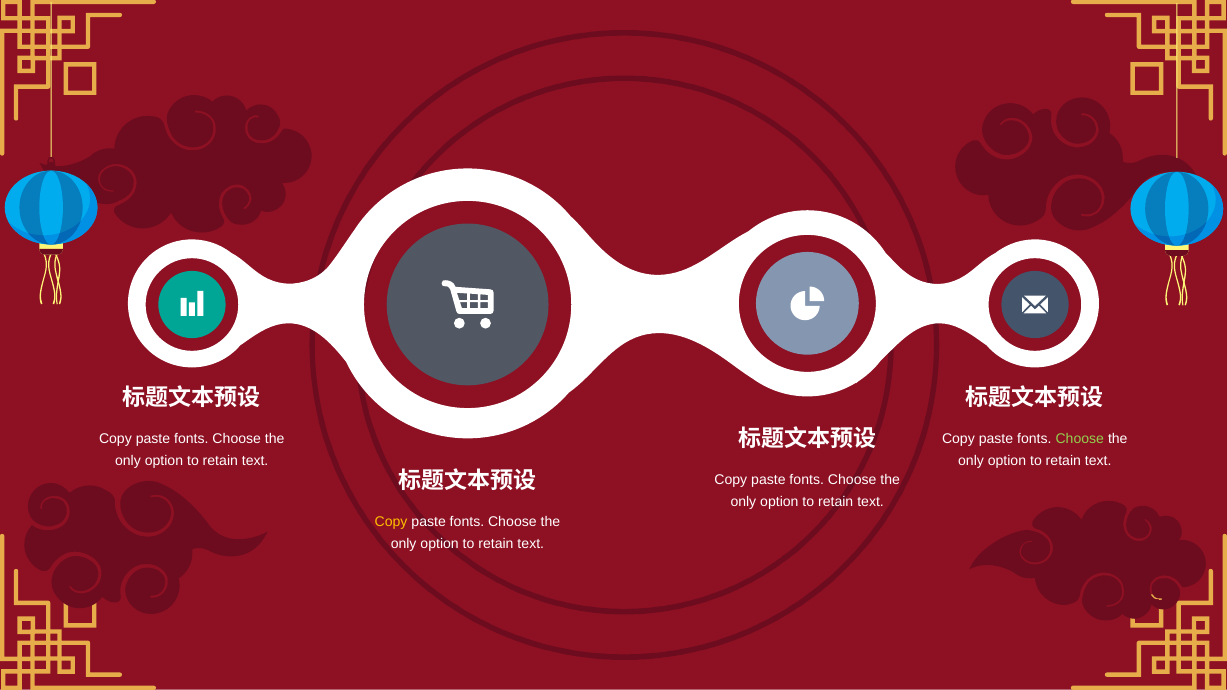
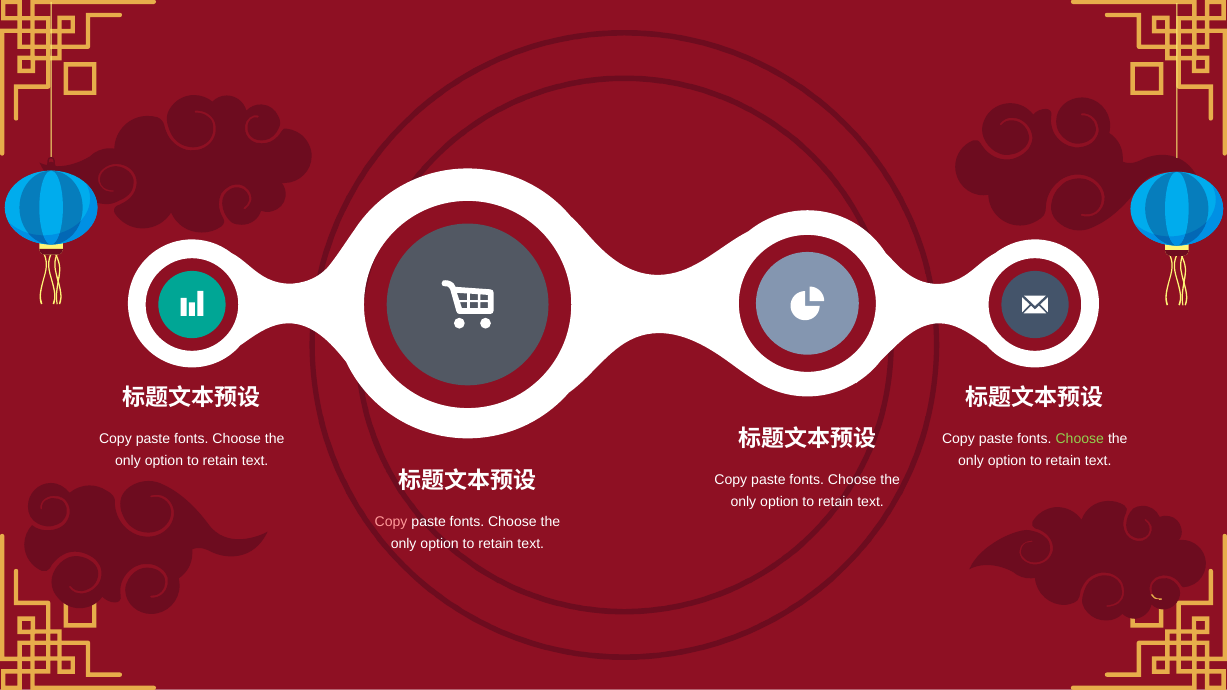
Copy at (391, 522) colour: yellow -> pink
